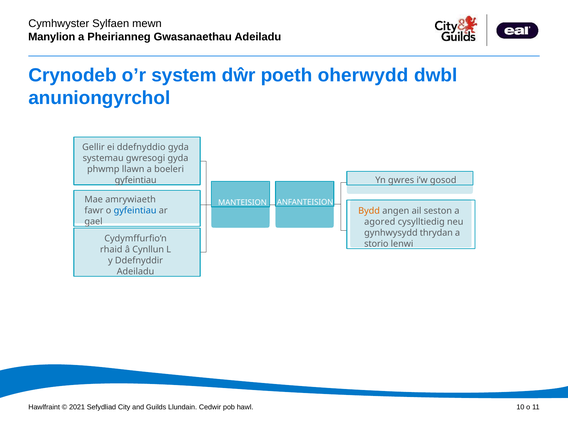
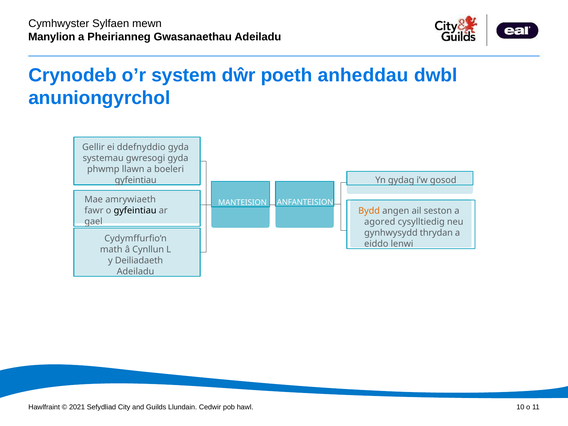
oherwydd: oherwydd -> anheddau
gwres: gwres -> gydag
gyfeintiau at (135, 211) colour: blue -> black
storio: storio -> eiddo
rhaid: rhaid -> math
Ddefnyddir: Ddefnyddir -> Deiliadaeth
